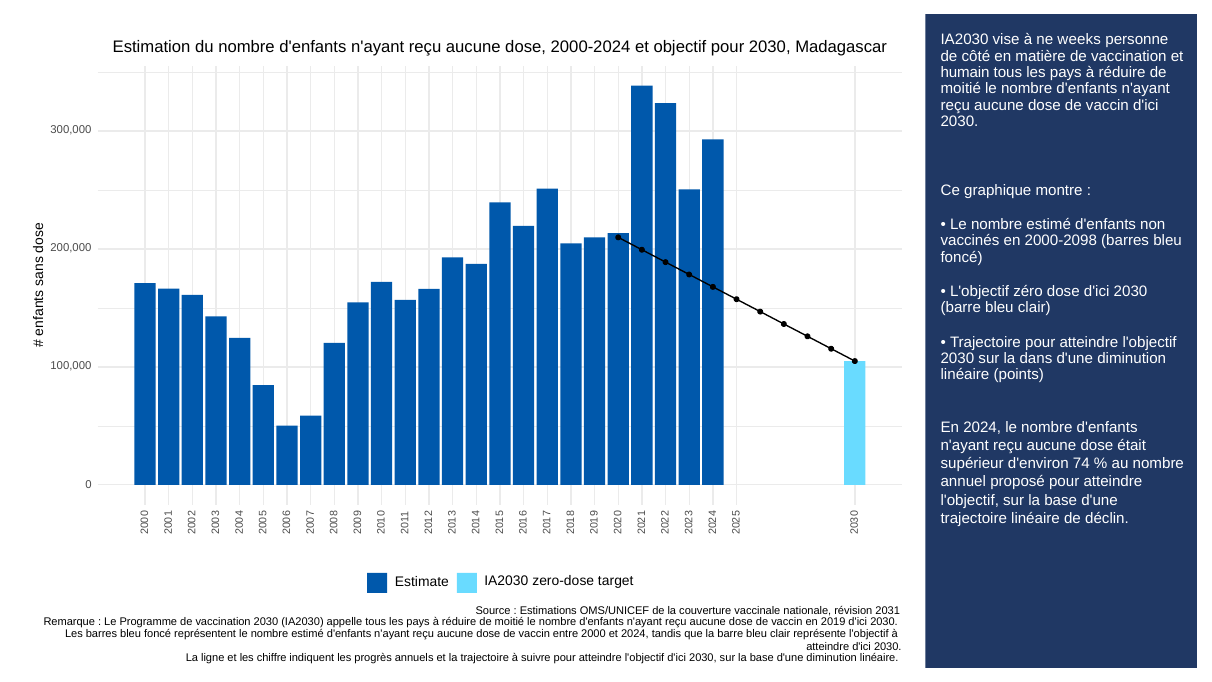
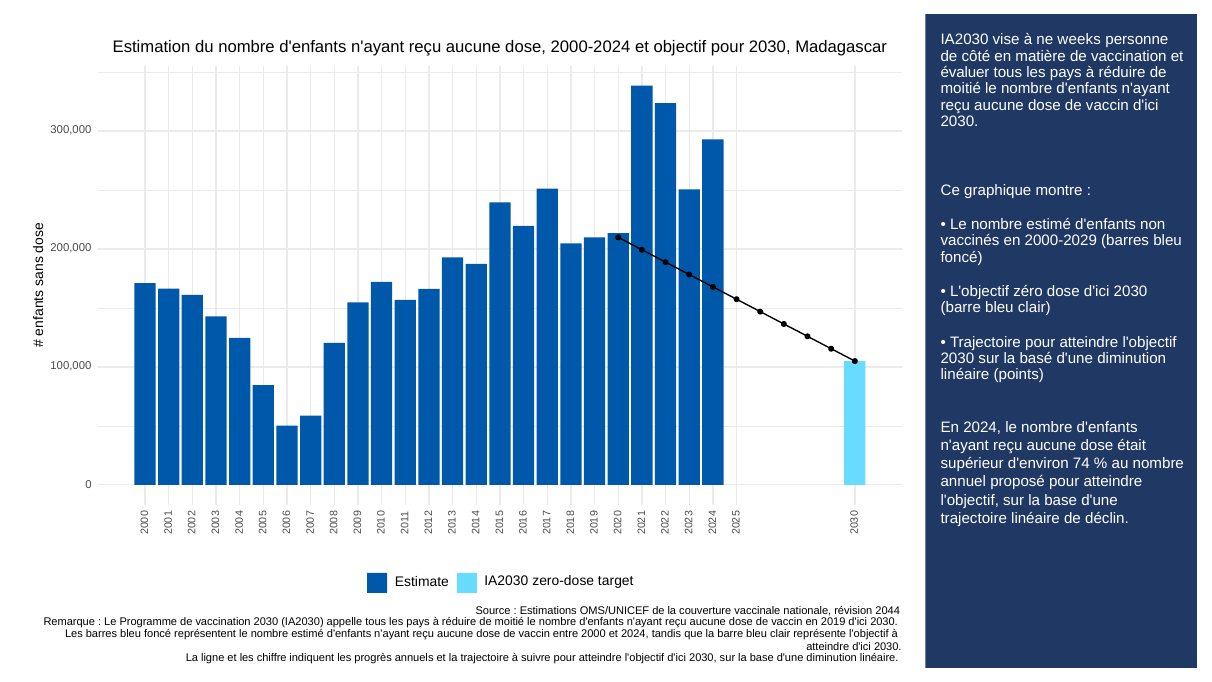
humain: humain -> évaluer
2000-2098: 2000-2098 -> 2000-2029
dans: dans -> basé
2031: 2031 -> 2044
